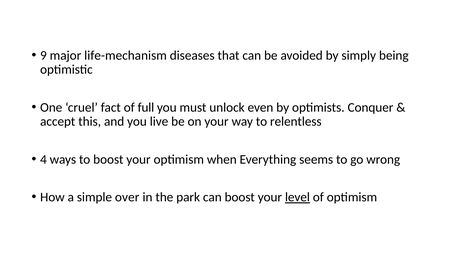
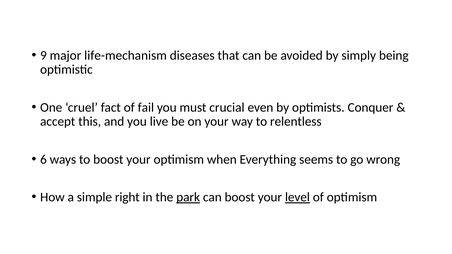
full: full -> fail
unlock: unlock -> crucial
4: 4 -> 6
over: over -> right
park underline: none -> present
